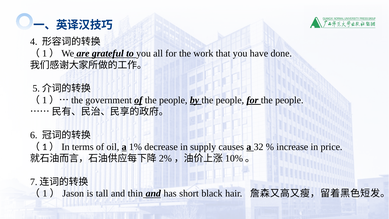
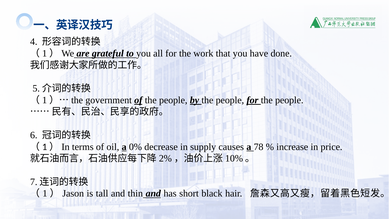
1%: 1% -> 0%
32: 32 -> 78
